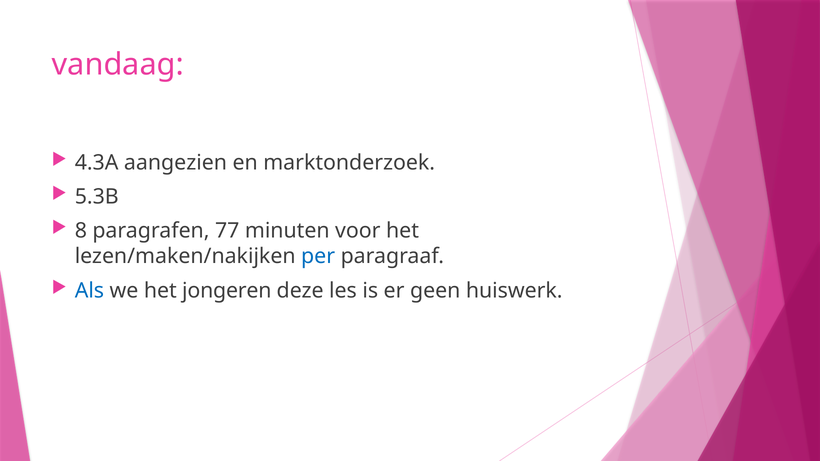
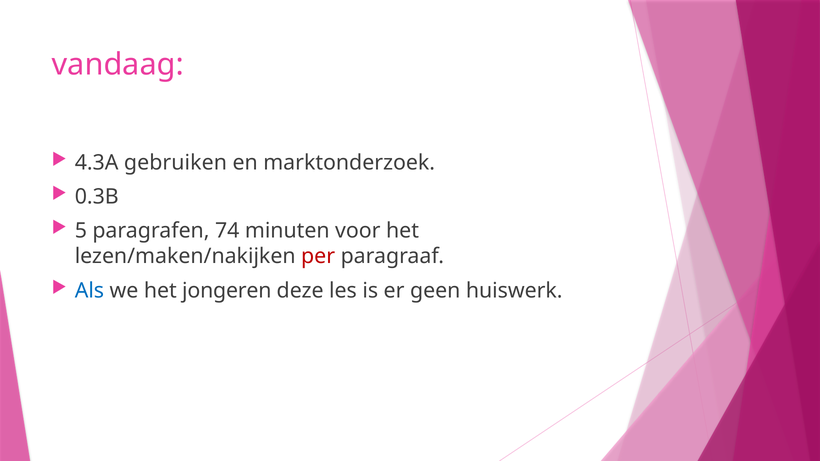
aangezien: aangezien -> gebruiken
5.3B: 5.3B -> 0.3B
8: 8 -> 5
77: 77 -> 74
per colour: blue -> red
